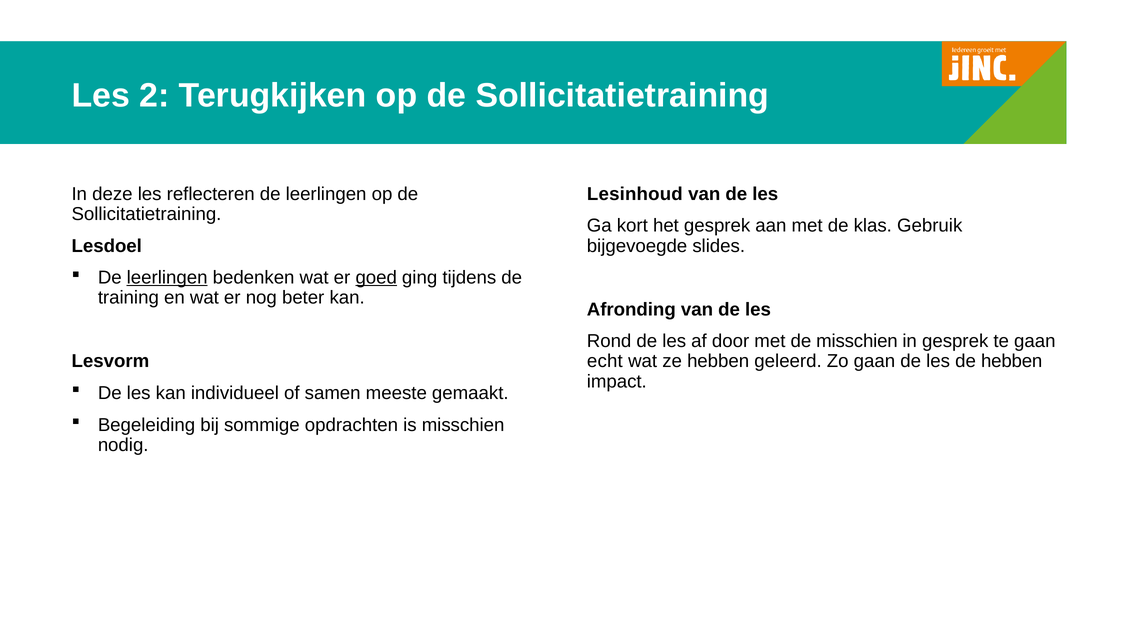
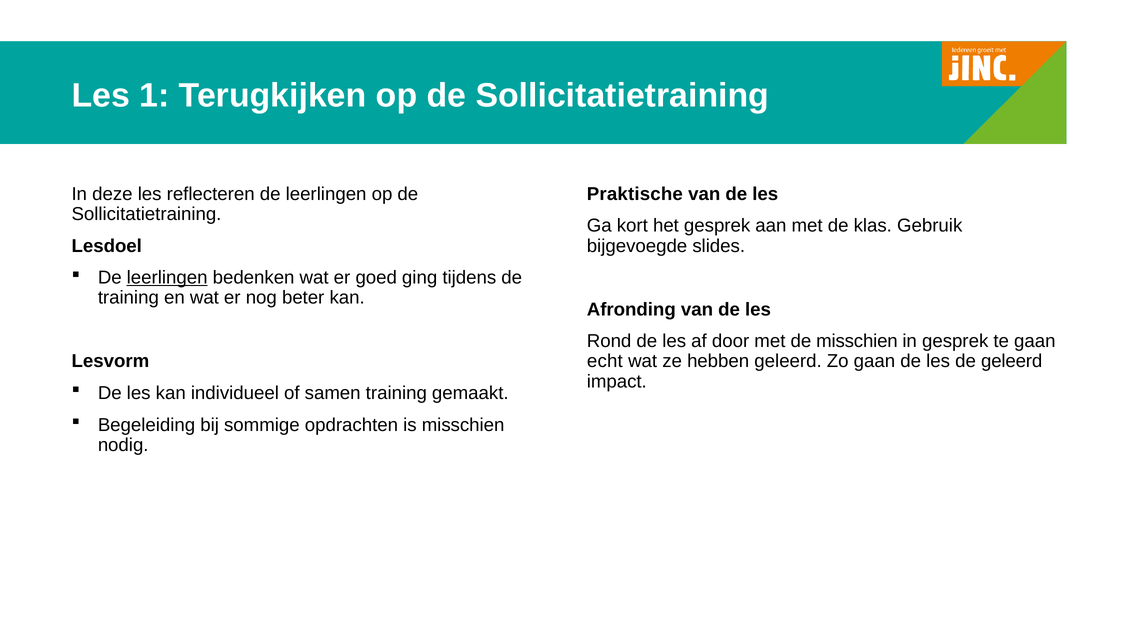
2: 2 -> 1
Lesinhoud: Lesinhoud -> Praktische
goed underline: present -> none
de hebben: hebben -> geleerd
samen meeste: meeste -> training
